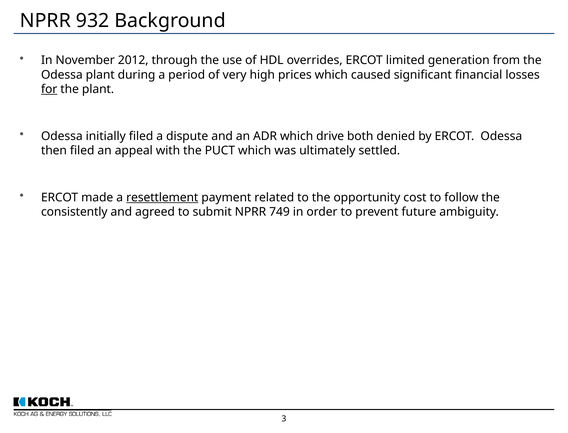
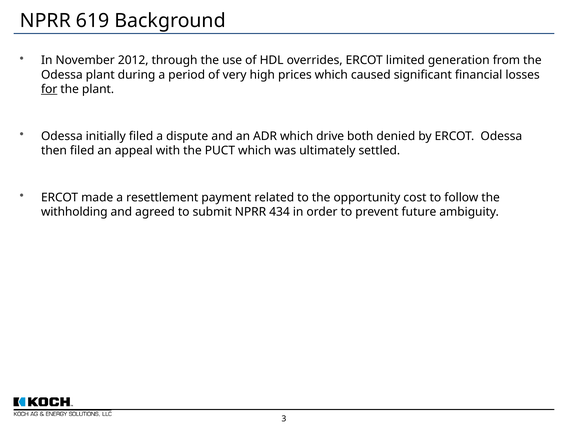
932: 932 -> 619
resettlement underline: present -> none
consistently: consistently -> withholding
749: 749 -> 434
